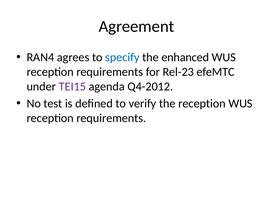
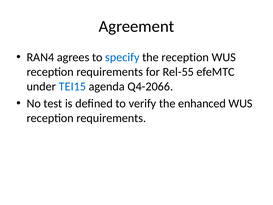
the enhanced: enhanced -> reception
Rel-23: Rel-23 -> Rel-55
TEI15 colour: purple -> blue
Q4-2012: Q4-2012 -> Q4-2066
the reception: reception -> enhanced
